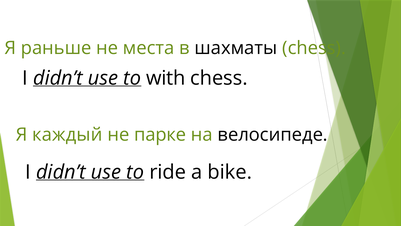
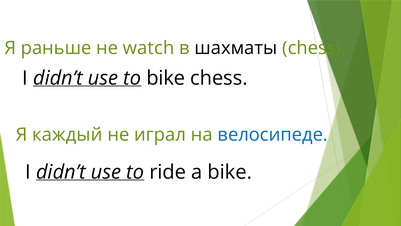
места: места -> watch
to with: with -> bike
парке: парке -> играл
велосипеде colour: black -> blue
